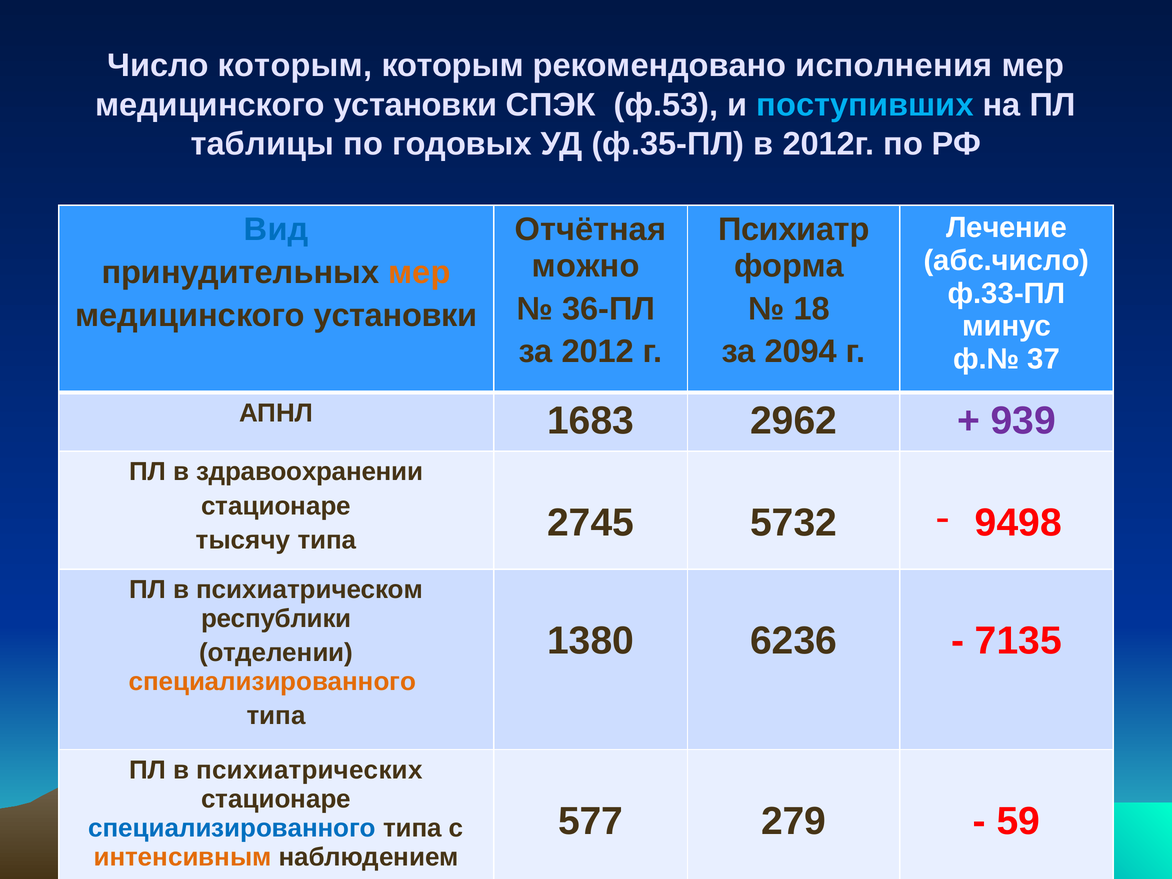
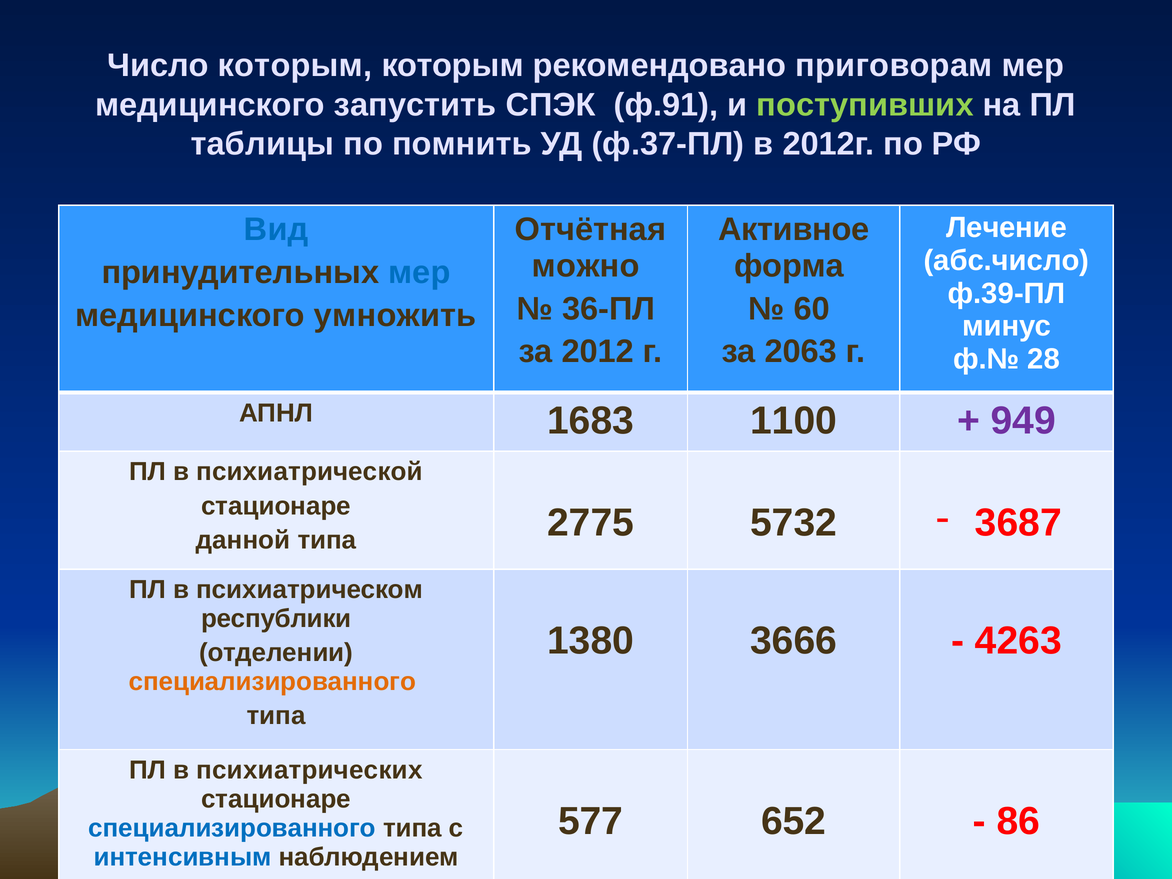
исполнения: исполнения -> приговорам
установки at (415, 105): установки -> запустить
ф.53: ф.53 -> ф.91
поступивших colour: light blue -> light green
годовых: годовых -> помнить
ф.35-ПЛ: ф.35-ПЛ -> ф.37-ПЛ
Психиатр: Психиатр -> Активное
мер at (419, 272) colour: orange -> blue
ф.33-ПЛ: ф.33-ПЛ -> ф.39-ПЛ
18: 18 -> 60
установки at (395, 315): установки -> умножить
2094: 2094 -> 2063
37: 37 -> 28
2962: 2962 -> 1100
939: 939 -> 949
здравоохранении: здравоохранении -> психиатрической
тысячу: тысячу -> данной
2745: 2745 -> 2775
9498: 9498 -> 3687
6236: 6236 -> 3666
7135: 7135 -> 4263
279: 279 -> 652
59: 59 -> 86
интенсивным colour: orange -> blue
